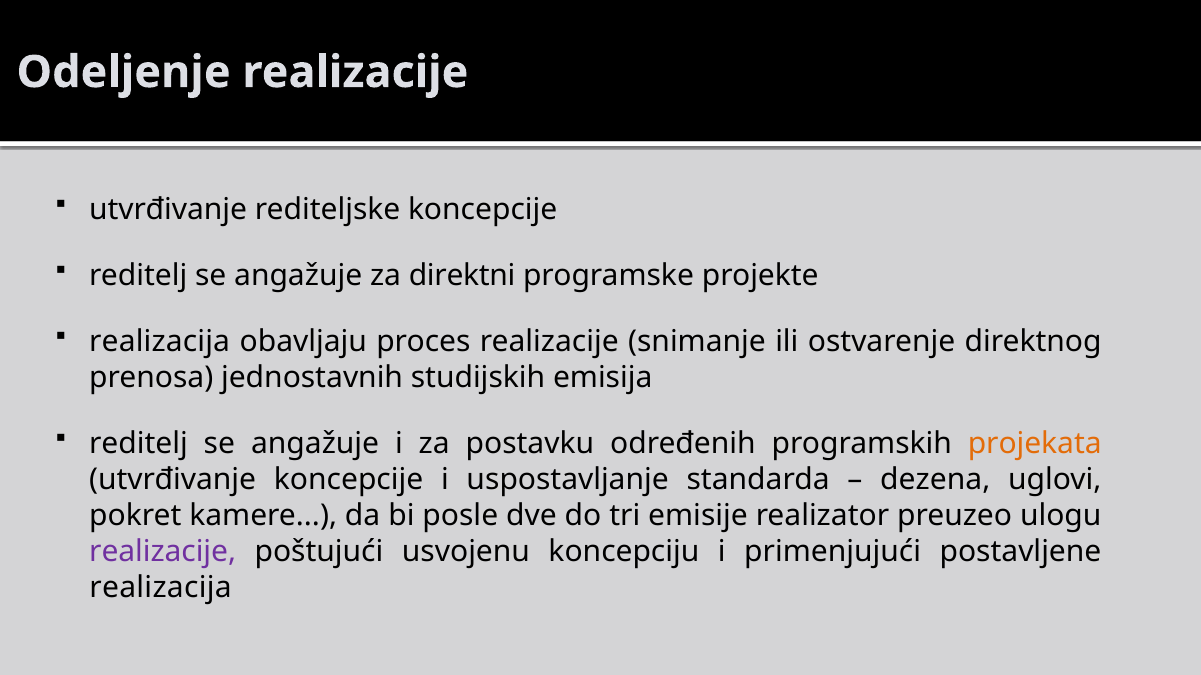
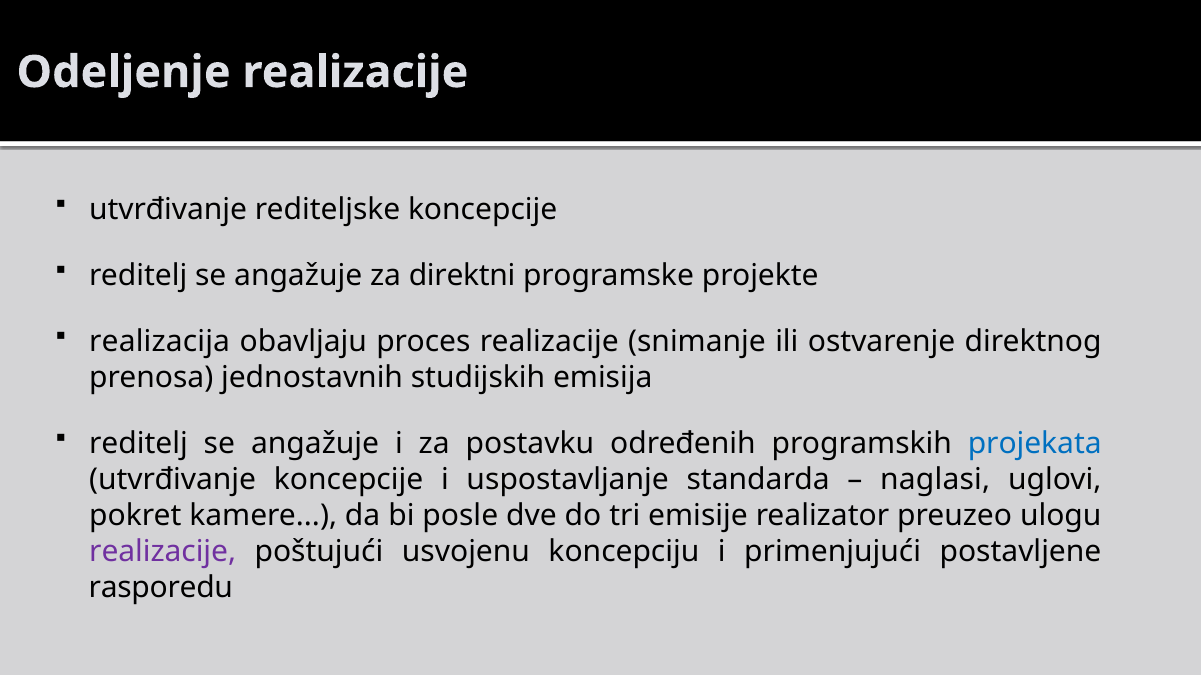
projekata colour: orange -> blue
dezena: dezena -> naglasi
realizacija at (161, 588): realizacija -> rasporedu
